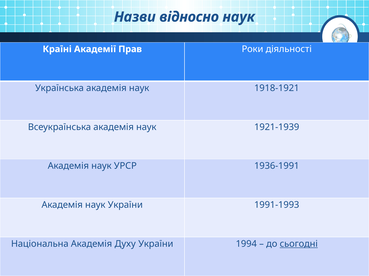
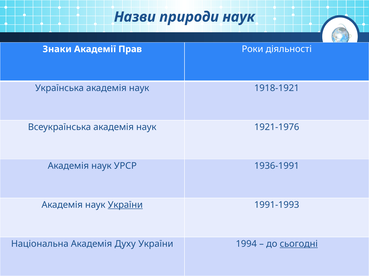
відносно: відносно -> природи
Країні: Країні -> Знаки
1921-1939: 1921-1939 -> 1921-1976
України at (125, 205) underline: none -> present
